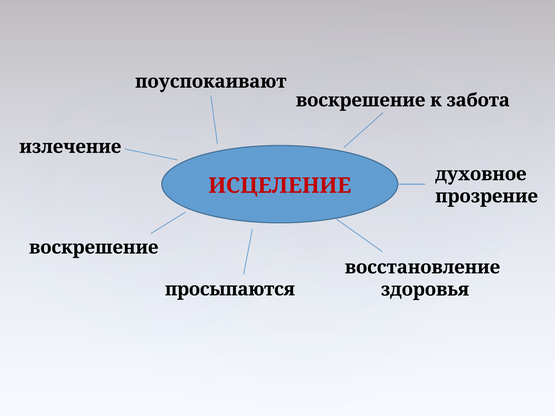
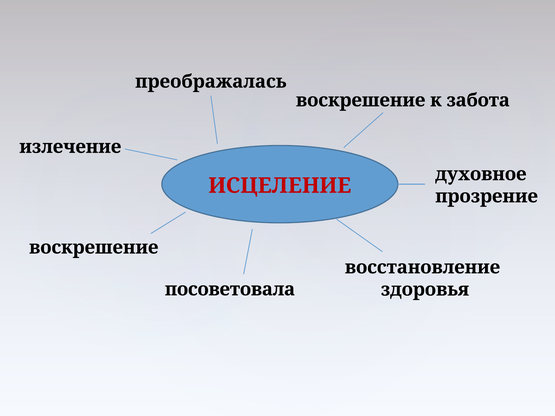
поуспокаивают: поуспокаивают -> преображалась
просыпаются: просыпаются -> посоветовала
